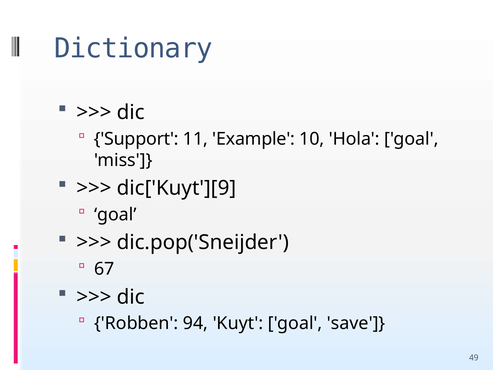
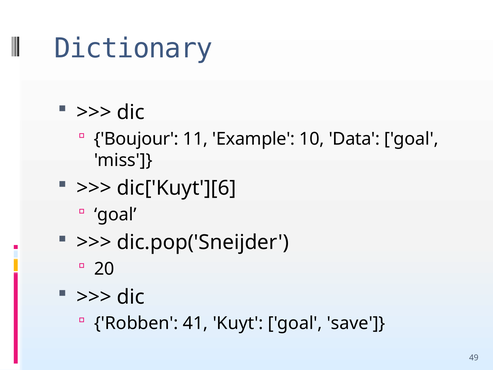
Support: Support -> Boujour
Hola: Hola -> Data
dic['Kuyt'][9: dic['Kuyt'][9 -> dic['Kuyt'][6
67: 67 -> 20
94: 94 -> 41
